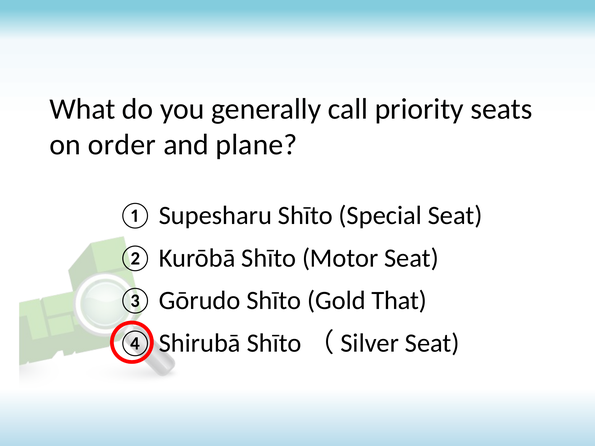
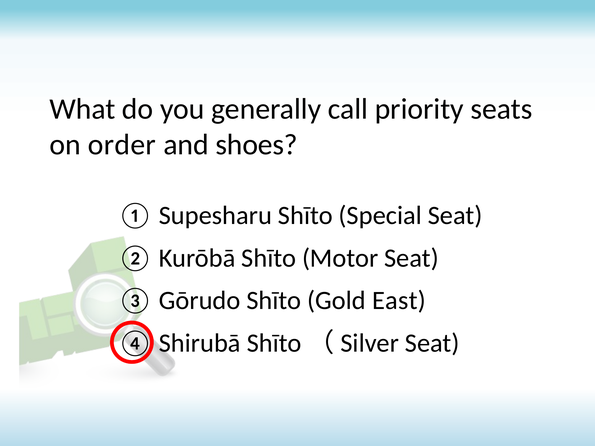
plane: plane -> shoes
That: That -> East
